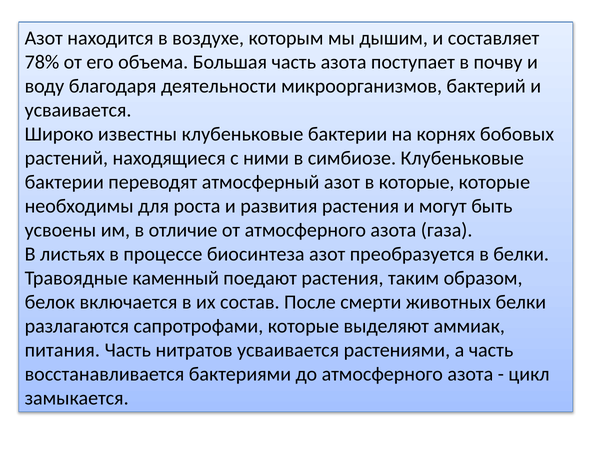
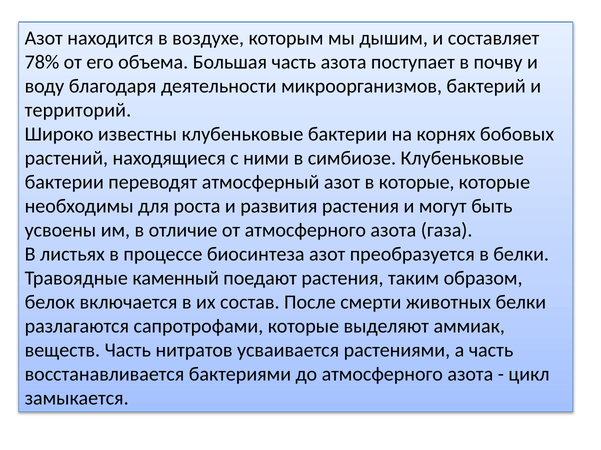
усваивается at (78, 111): усваивается -> территорий
питания: питания -> веществ
